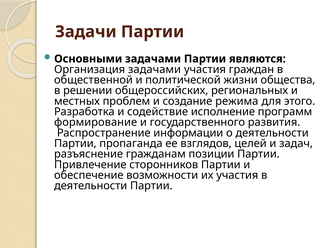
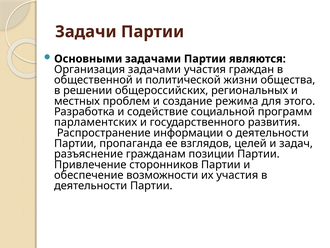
исполнение: исполнение -> социальной
формирование: формирование -> парламентских
